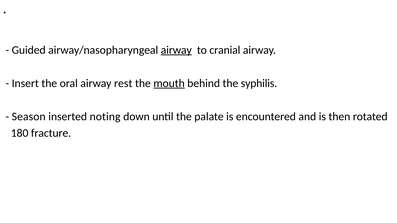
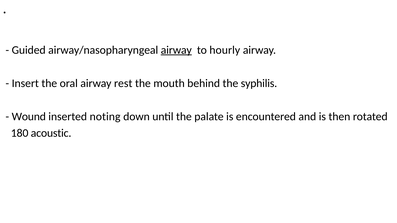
cranial: cranial -> hourly
mouth underline: present -> none
Season: Season -> Wound
fracture: fracture -> acoustic
